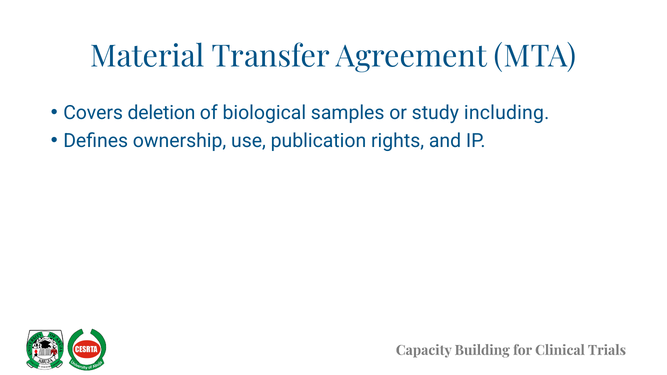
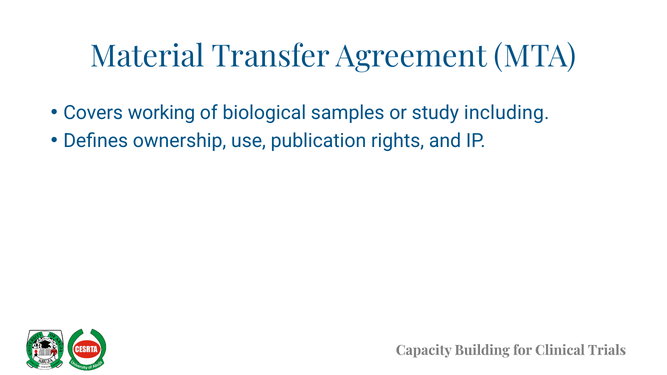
deletion: deletion -> working
